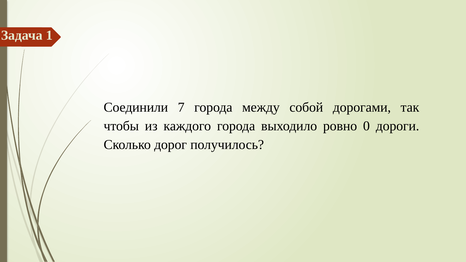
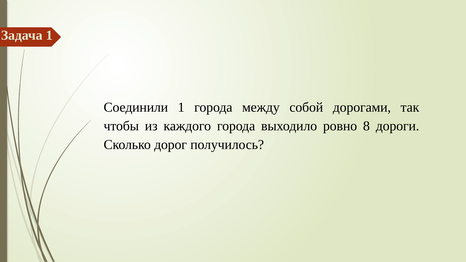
Соединили 7: 7 -> 1
0: 0 -> 8
